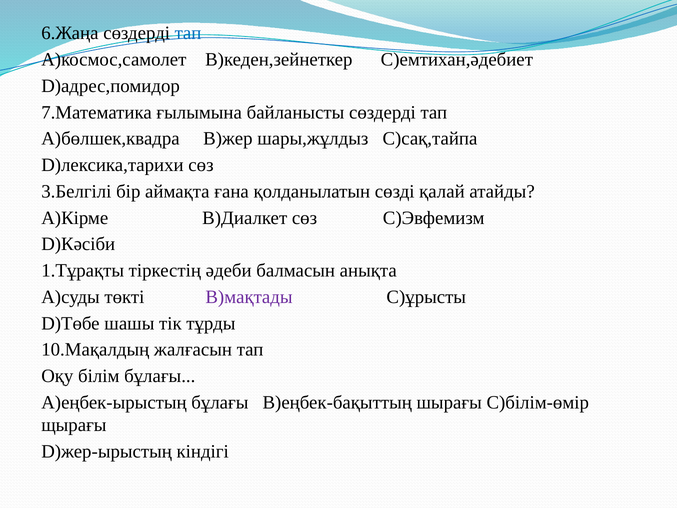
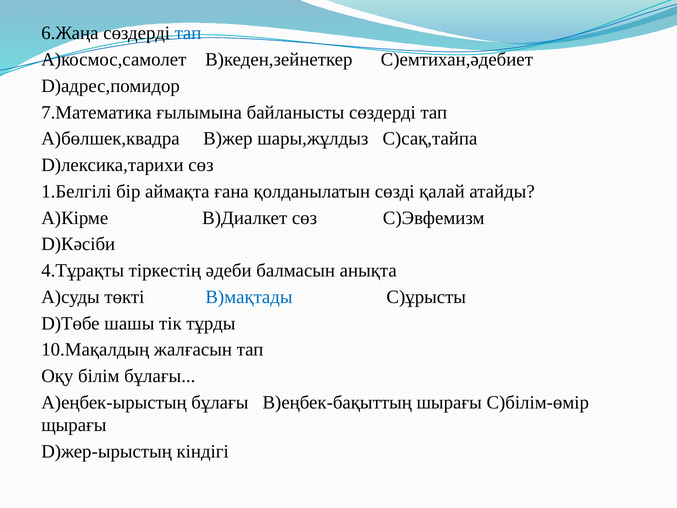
3.Белгілі: 3.Белгілі -> 1.Белгілі
1.Тұрақты: 1.Тұрақты -> 4.Тұрақты
В)мақтады colour: purple -> blue
